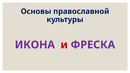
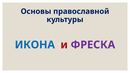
ИКОНА colour: purple -> blue
